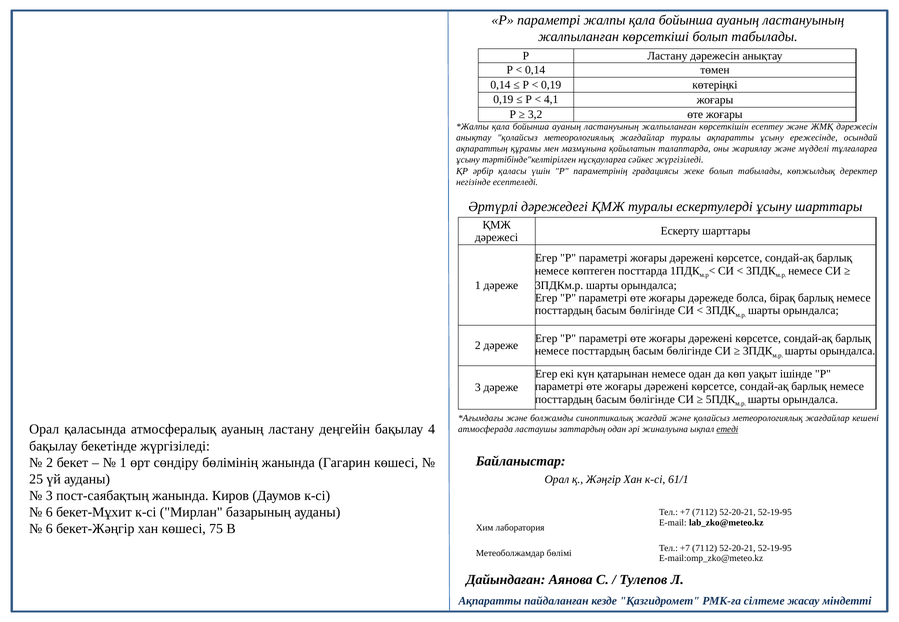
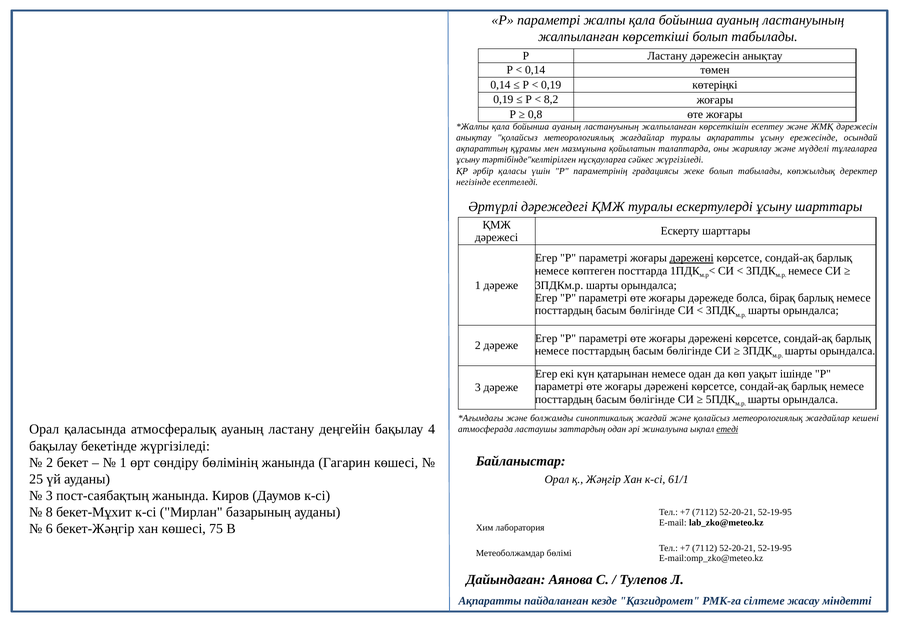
4,1: 4,1 -> 8,2
3,2: 3,2 -> 0,8
дәрежені at (692, 258) underline: none -> present
6 at (49, 513): 6 -> 8
